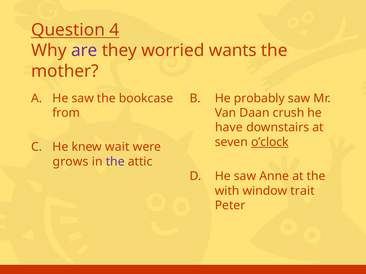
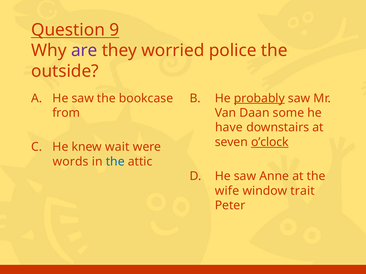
4: 4 -> 9
wants: wants -> police
mother: mother -> outside
probably underline: none -> present
crush: crush -> some
grows: grows -> words
the at (115, 162) colour: purple -> blue
with: with -> wife
